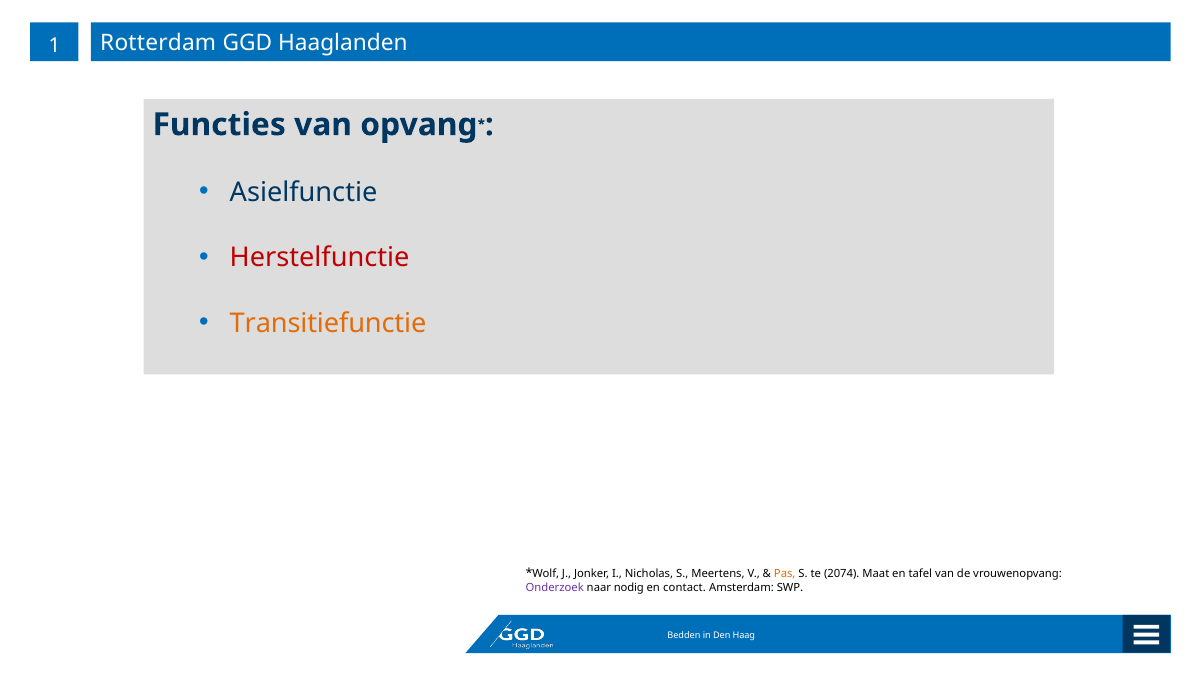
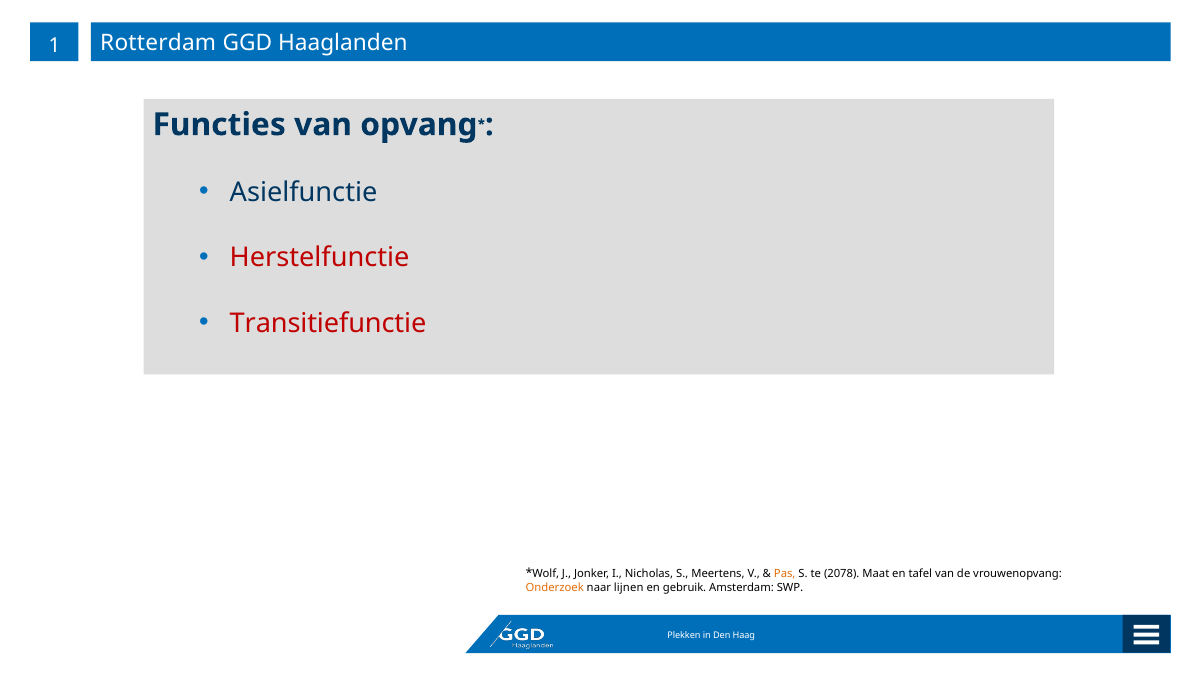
Transitiefunctie colour: orange -> red
2074: 2074 -> 2078
Onderzoek colour: purple -> orange
nodig: nodig -> lijnen
contact: contact -> gebruik
Bedden: Bedden -> Plekken
